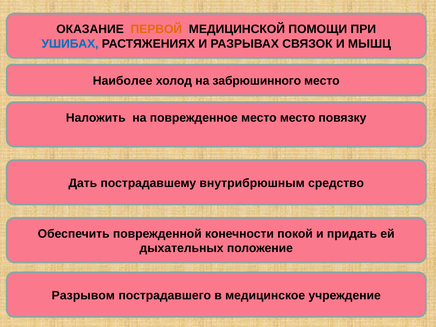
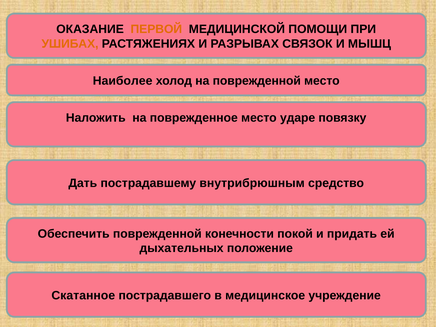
УШИБАХ colour: blue -> orange
на забрюшинного: забрюшинного -> поврежденной
место место: место -> ударе
Разрывом: Разрывом -> Скатанное
